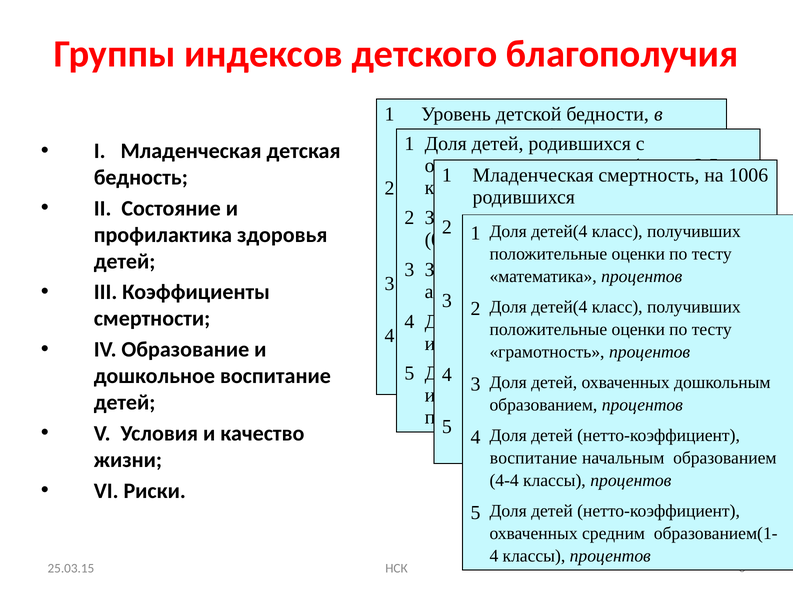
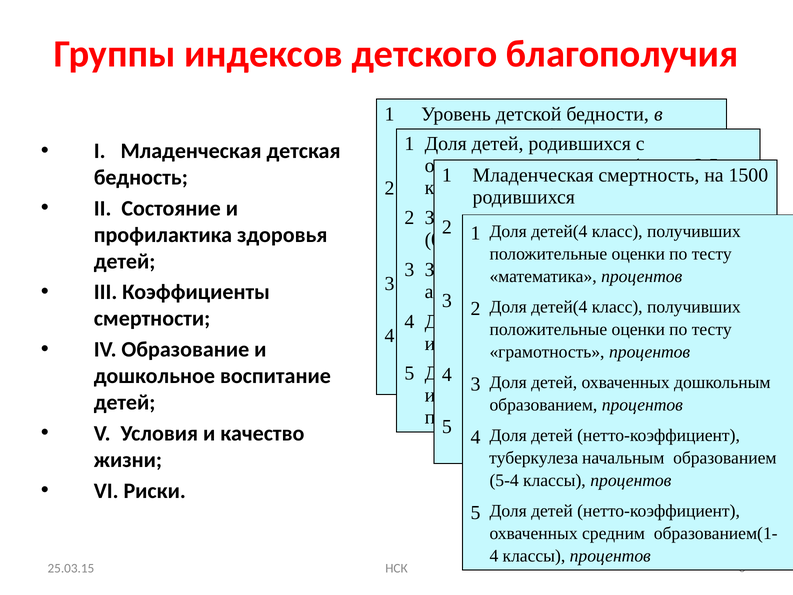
1006: 1006 -> 1500
воспитание at (534, 458): воспитание -> туберкулеза
4-4: 4-4 -> 5-4
